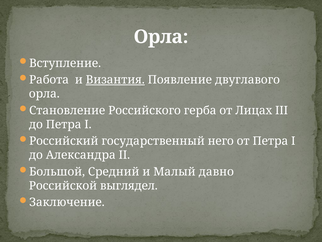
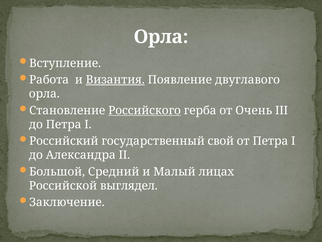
Российского underline: none -> present
Лицах: Лицах -> Очень
него: него -> свой
давно: давно -> лицах
